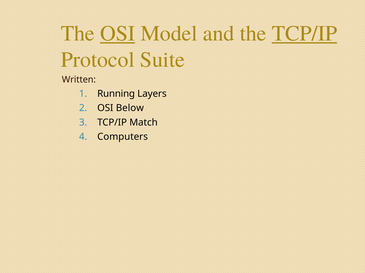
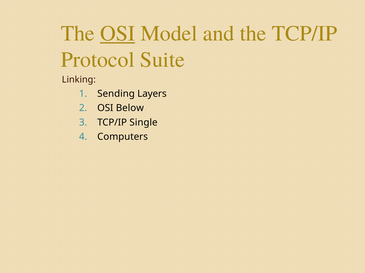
TCP/IP at (304, 34) underline: present -> none
Written: Written -> Linking
Running: Running -> Sending
Match: Match -> Single
